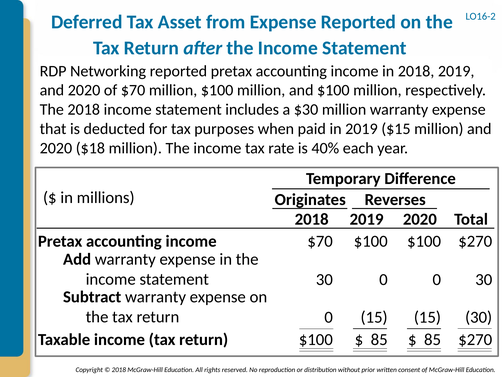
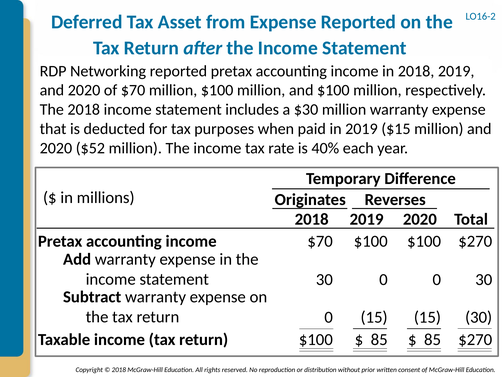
$18: $18 -> $52
